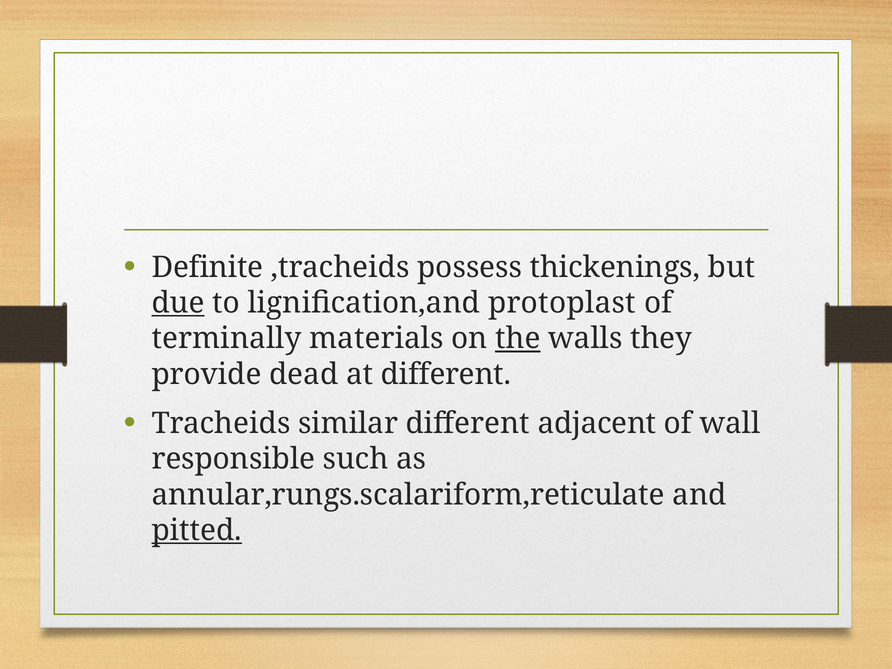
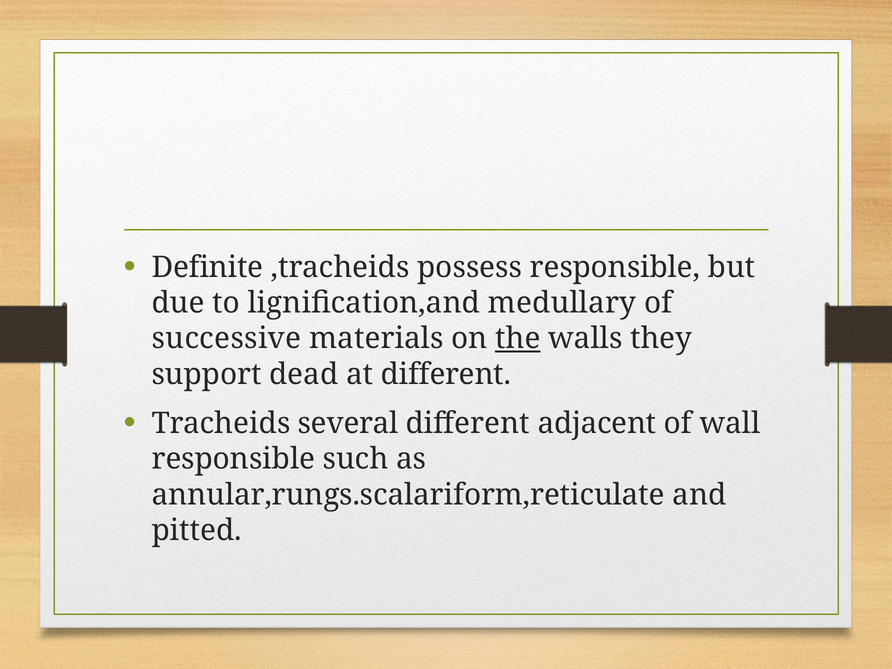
possess thickenings: thickenings -> responsible
due underline: present -> none
protoplast: protoplast -> medullary
terminally: terminally -> successive
provide: provide -> support
similar: similar -> several
pitted underline: present -> none
